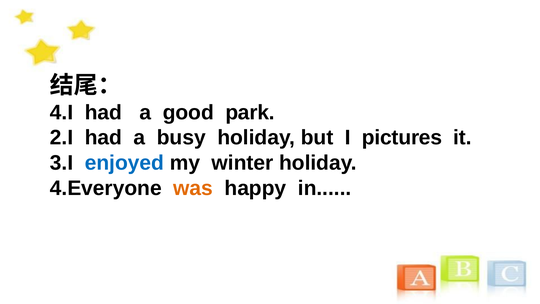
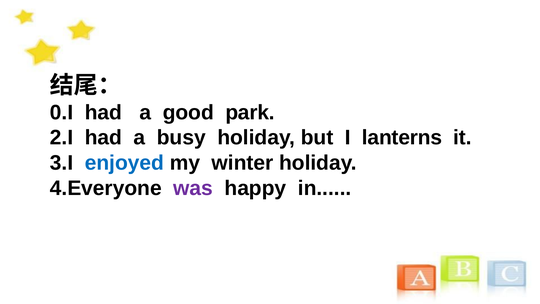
4.I: 4.I -> 0.I
pictures: pictures -> lanterns
was colour: orange -> purple
